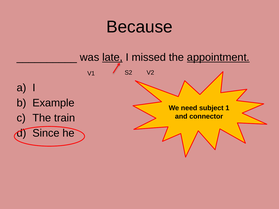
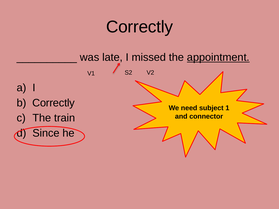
Because at (139, 27): Because -> Correctly
late underline: present -> none
Example at (54, 103): Example -> Correctly
